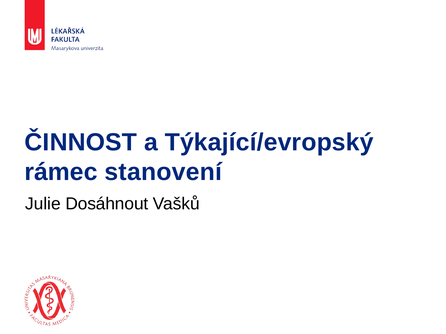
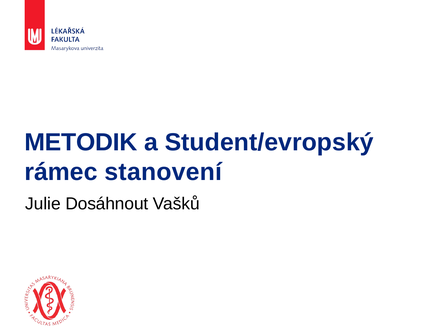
ČINNOST: ČINNOST -> METODIK
Týkající/evropský: Týkající/evropský -> Student/evropský
